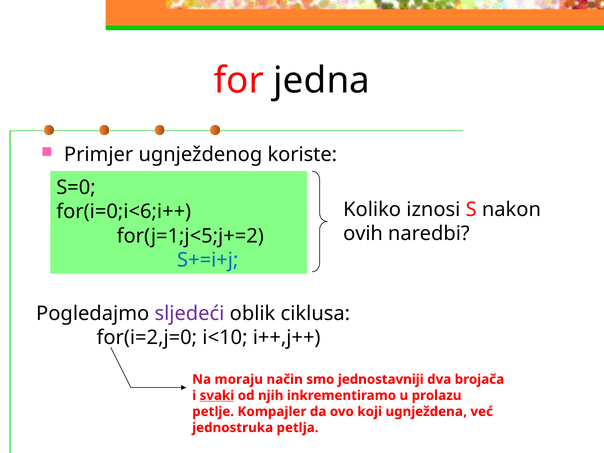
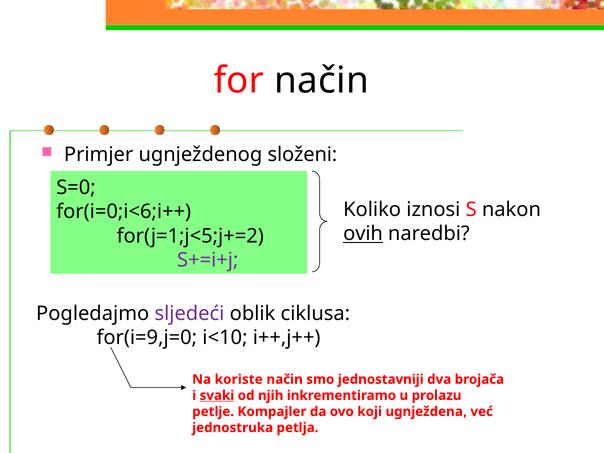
for jedna: jedna -> način
koriste: koriste -> složeni
ovih underline: none -> present
S+=i+j colour: blue -> purple
for(i=2,j=0: for(i=2,j=0 -> for(i=9,j=0
moraju: moraju -> koriste
